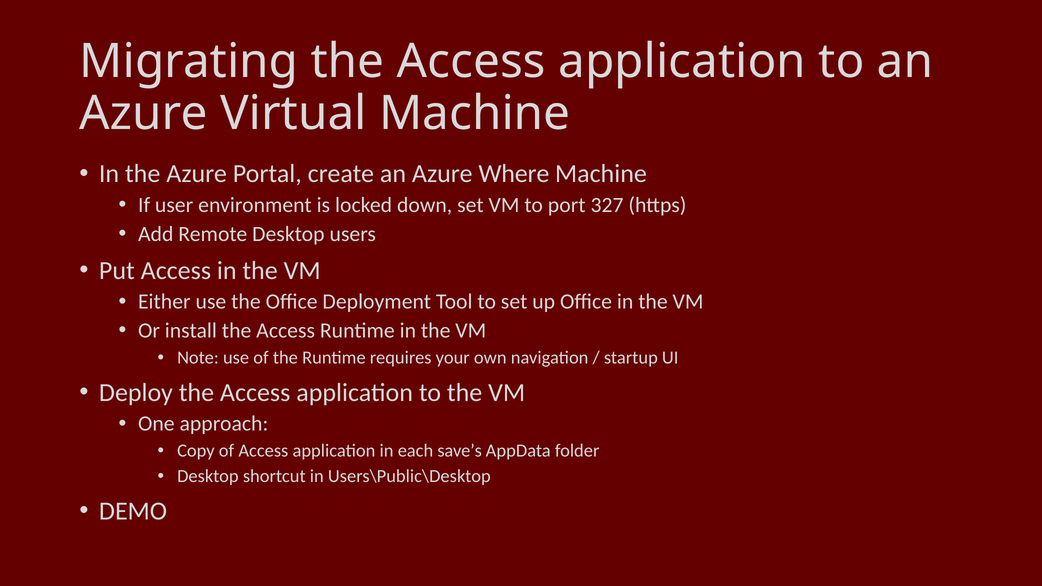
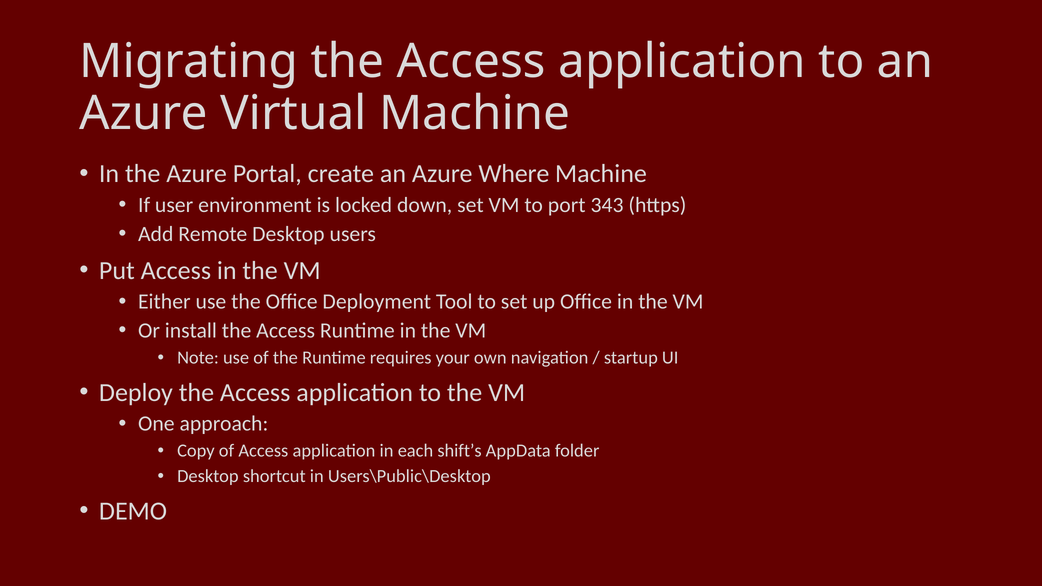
327: 327 -> 343
save’s: save’s -> shift’s
